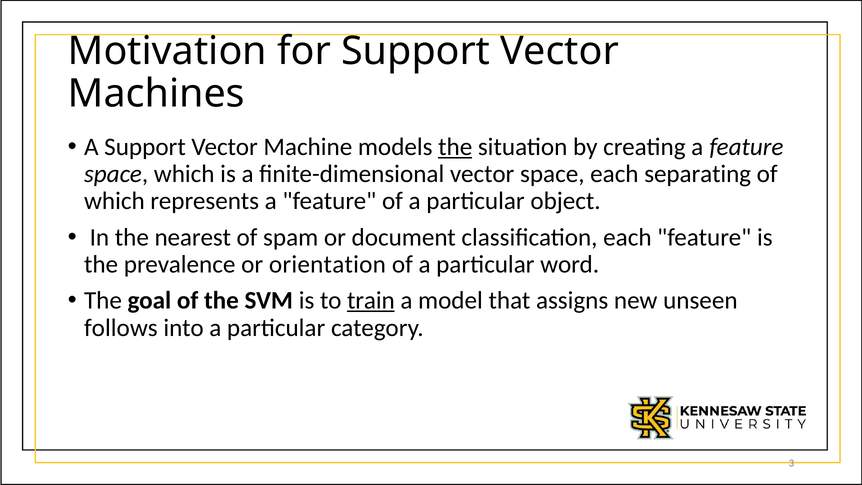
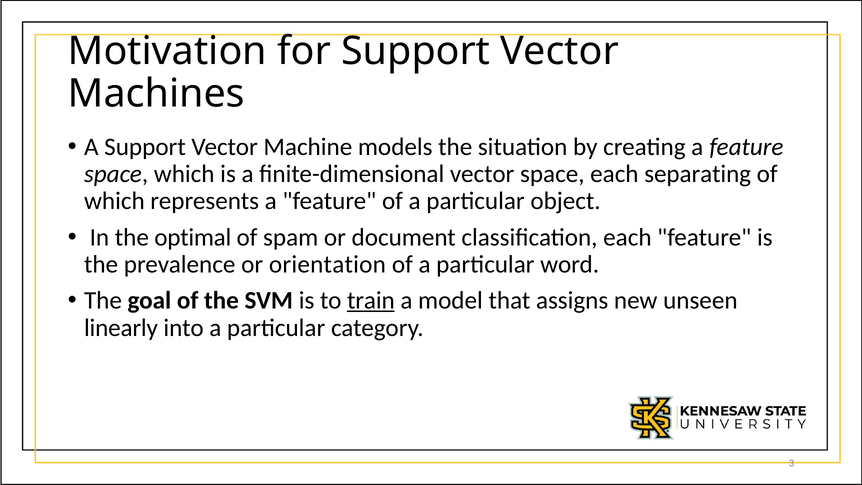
the at (455, 147) underline: present -> none
nearest: nearest -> optimal
follows: follows -> linearly
